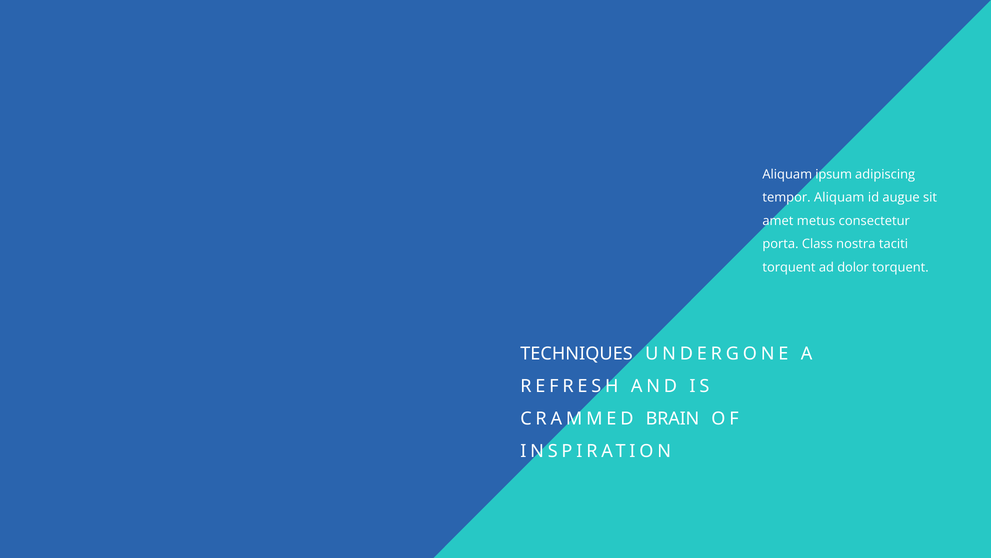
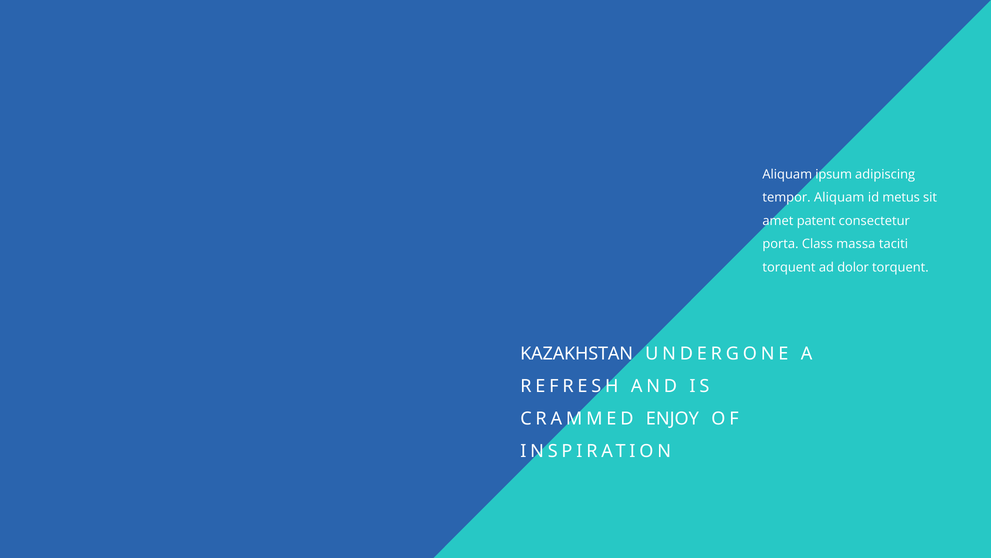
augue: augue -> metus
metus: metus -> patent
nostra: nostra -> massa
TECHNIQUES: TECHNIQUES -> KAZAKHSTAN
BRAIN: BRAIN -> ENJOY
